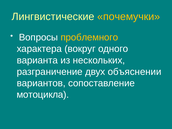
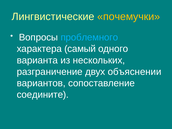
проблемного colour: yellow -> light blue
вокруг: вокруг -> самый
мотоцикла: мотоцикла -> соедините
